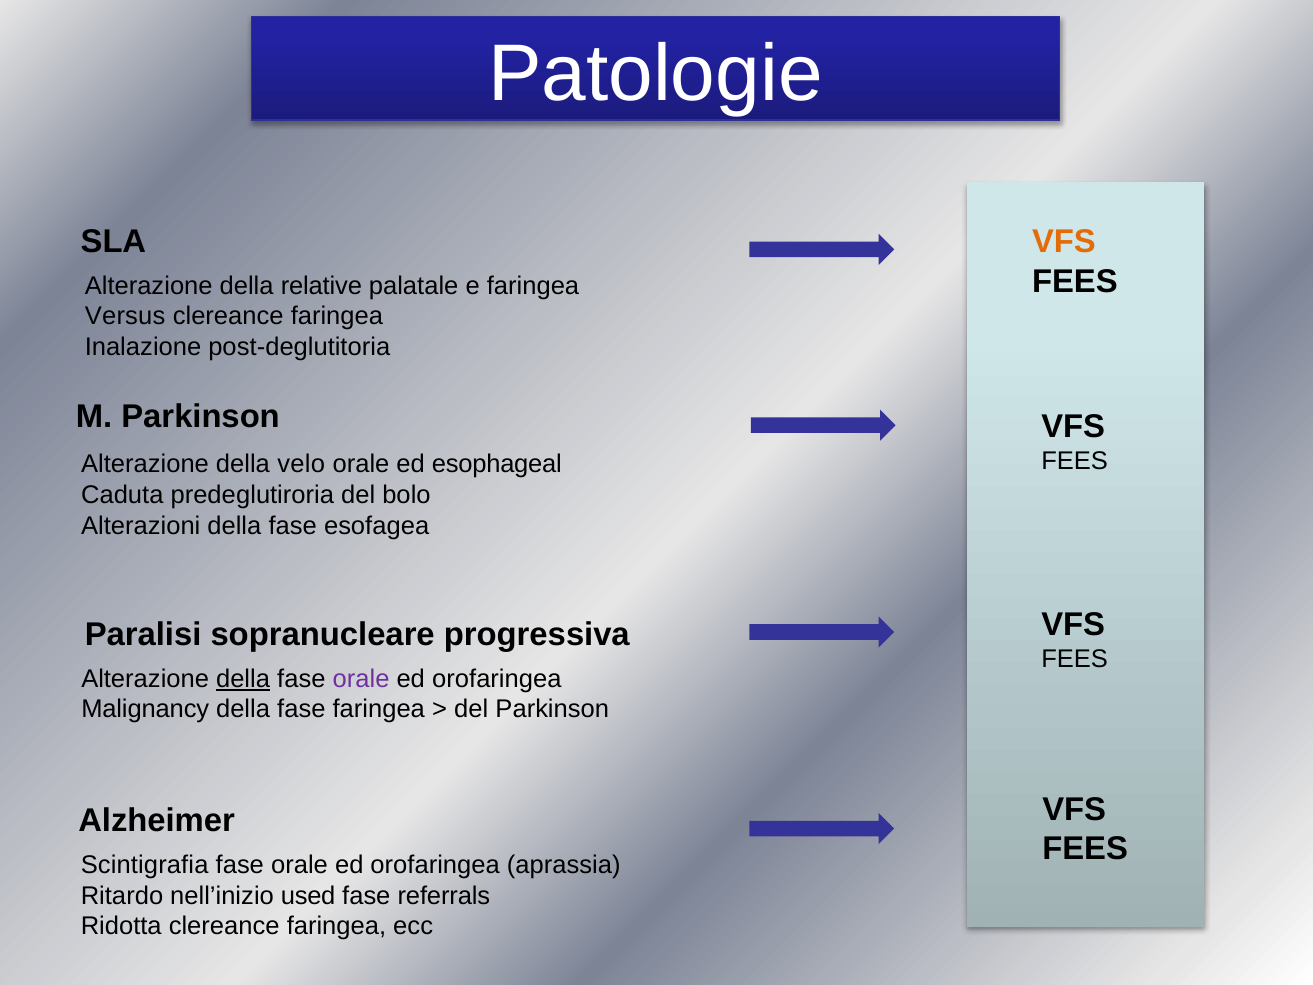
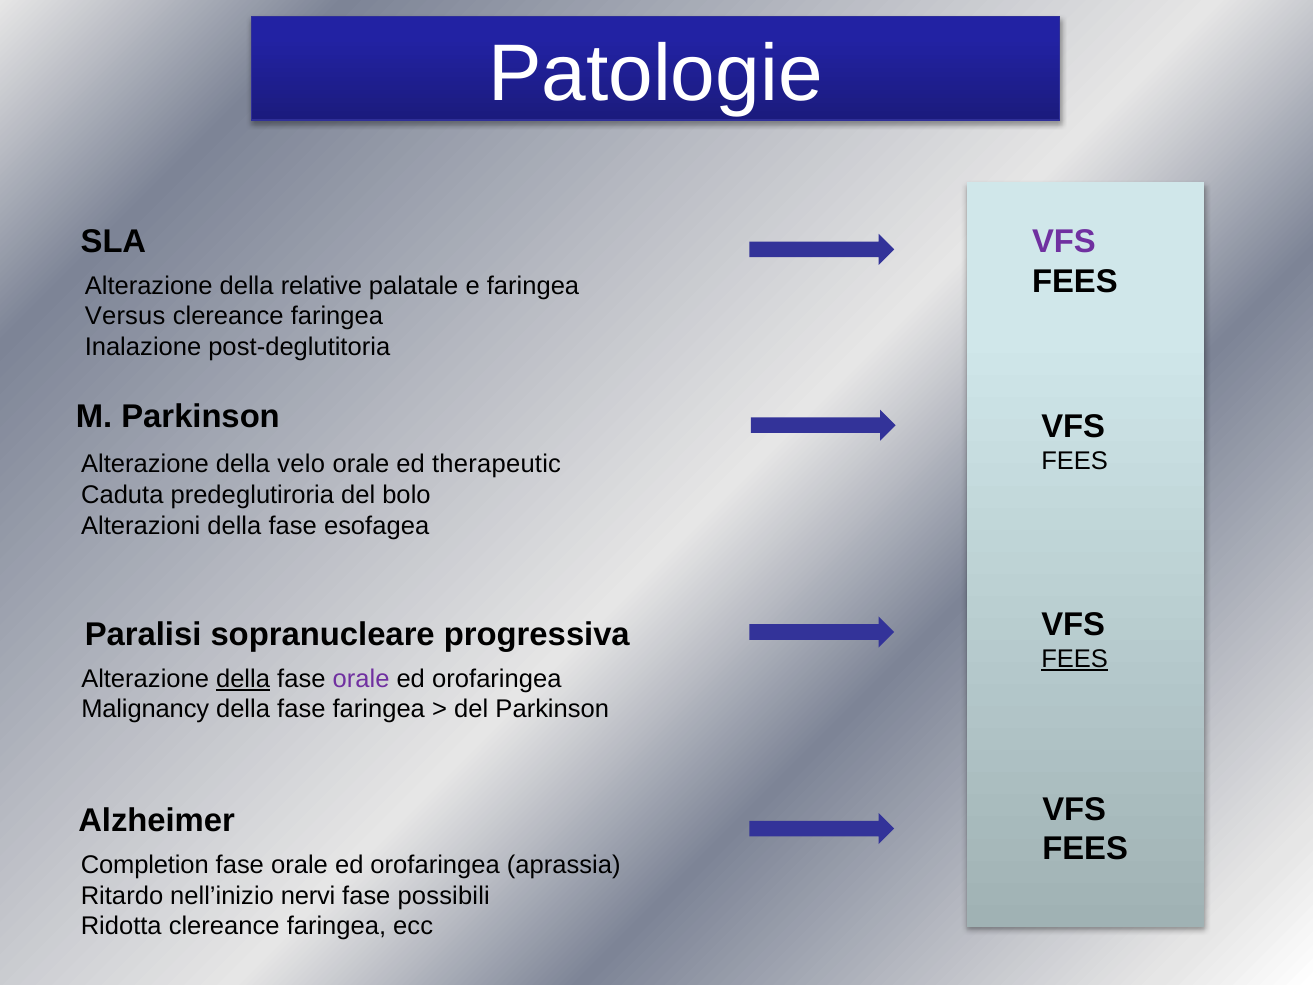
VFS at (1064, 242) colour: orange -> purple
esophageal: esophageal -> therapeutic
FEES at (1075, 659) underline: none -> present
Scintigrafia: Scintigrafia -> Completion
used: used -> nervi
referrals: referrals -> possibili
